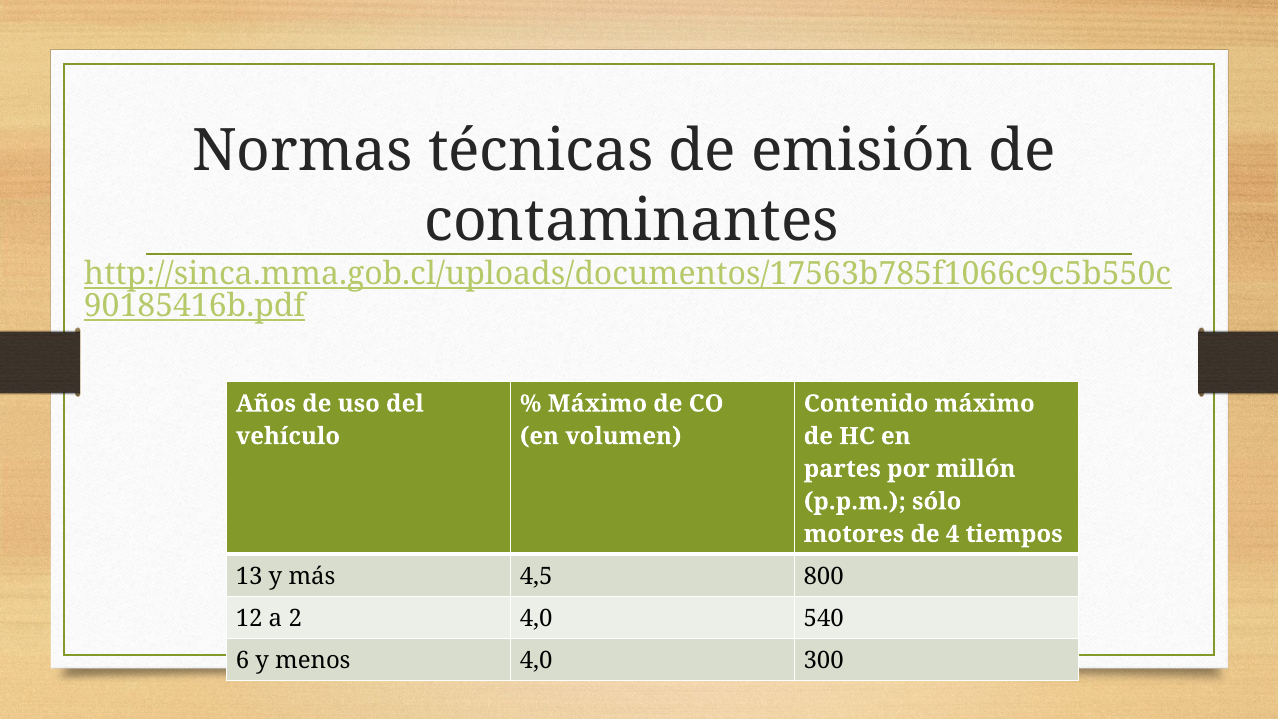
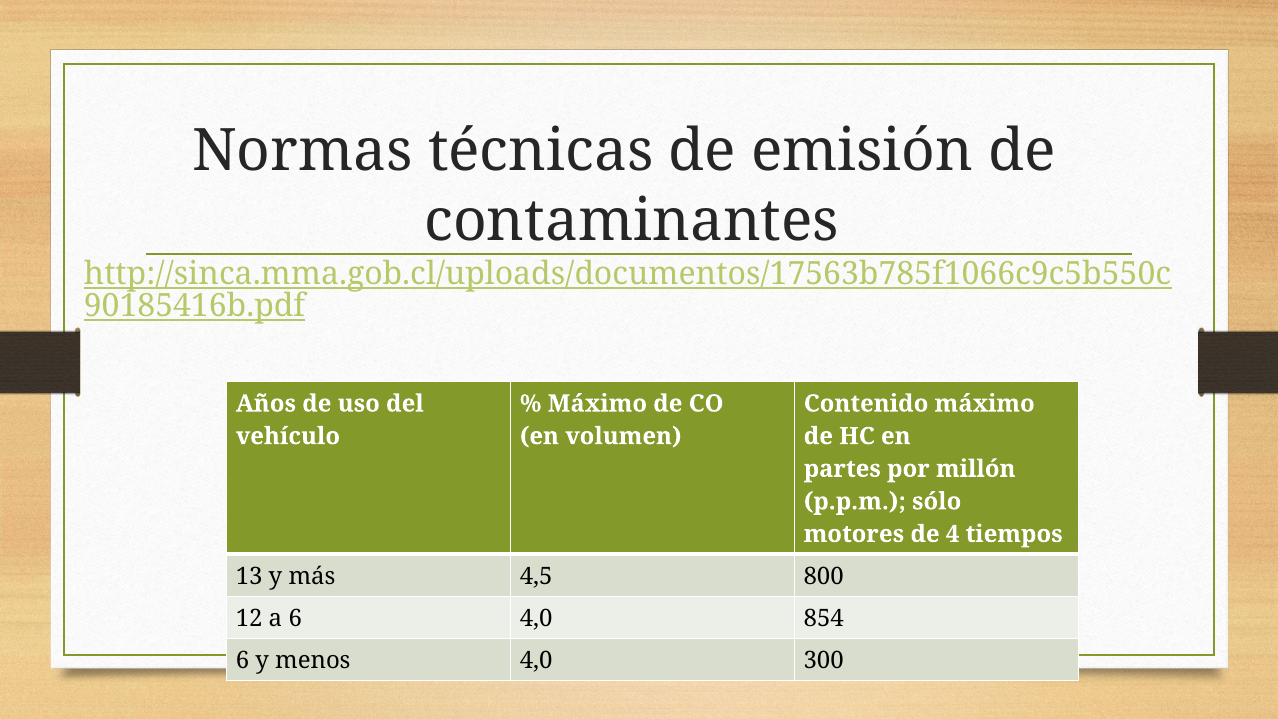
a 2: 2 -> 6
540: 540 -> 854
